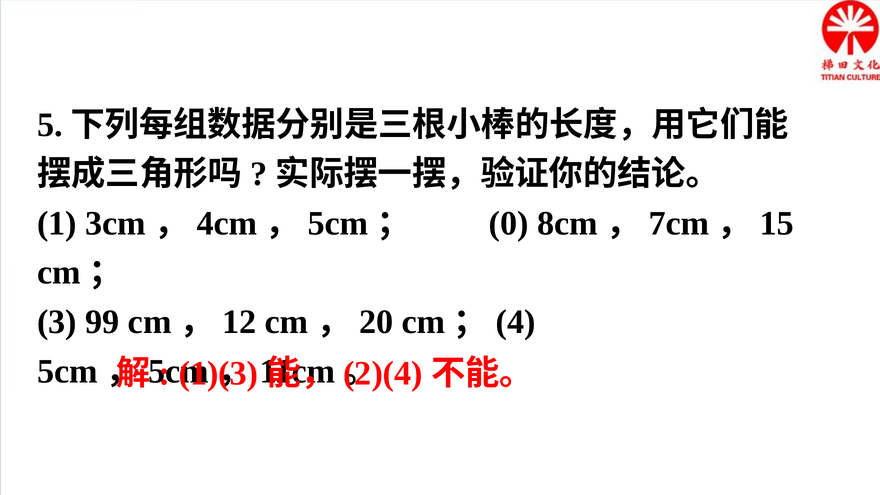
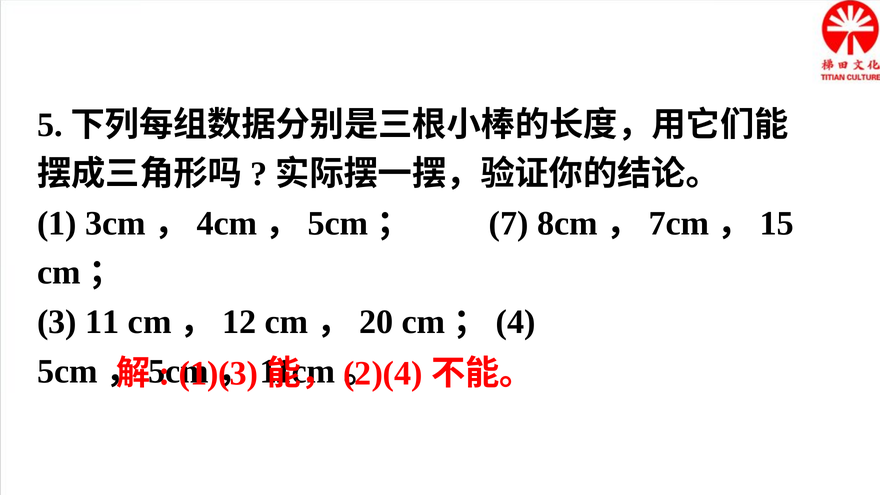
0: 0 -> 7
99: 99 -> 11
